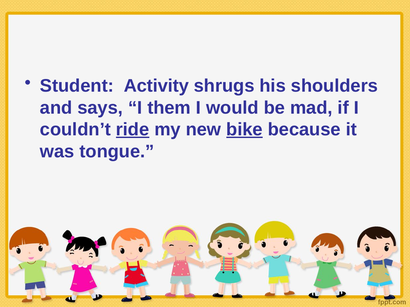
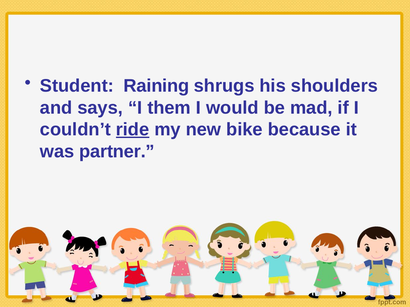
Activity: Activity -> Raining
bike underline: present -> none
tongue: tongue -> partner
